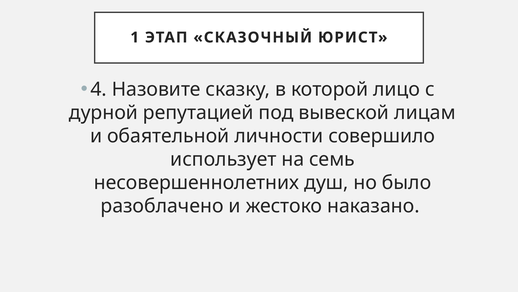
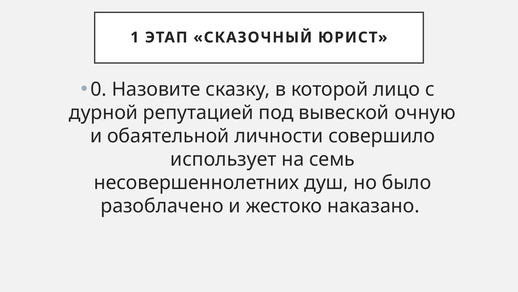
4: 4 -> 0
лицам: лицам -> очную
